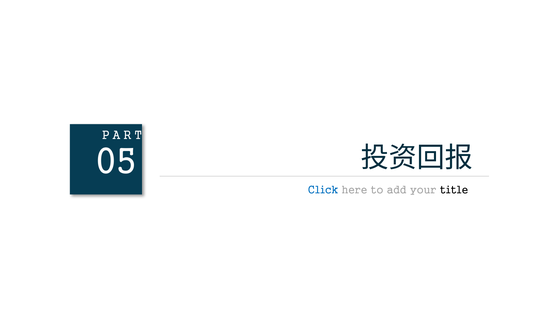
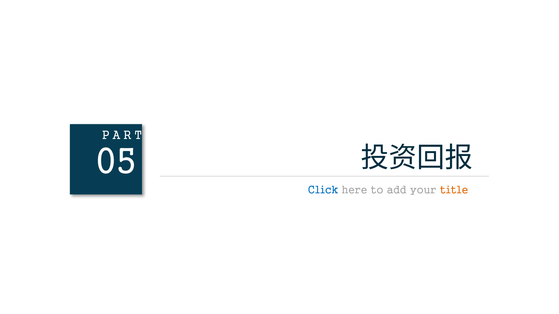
title colour: black -> orange
